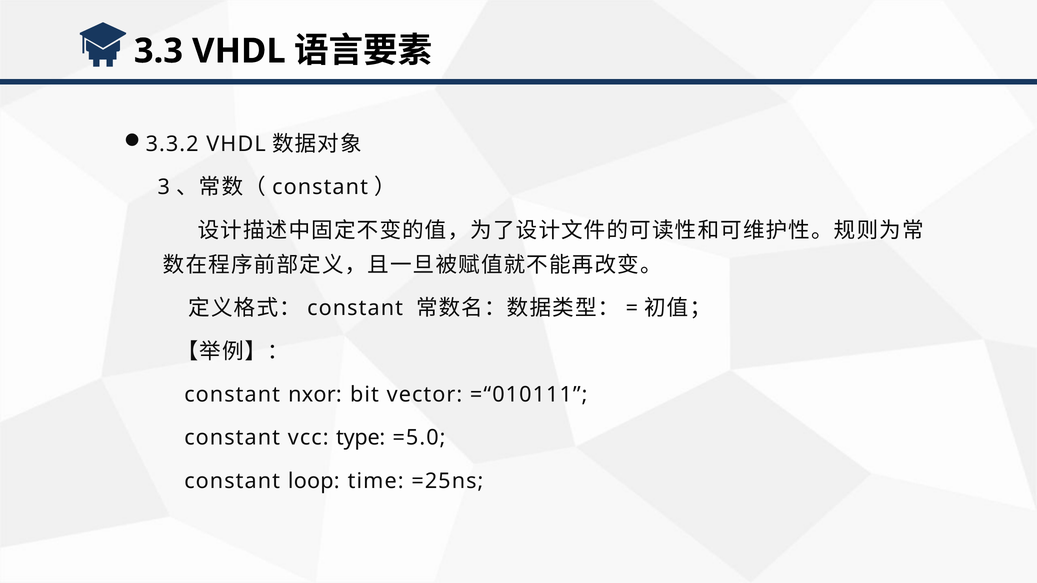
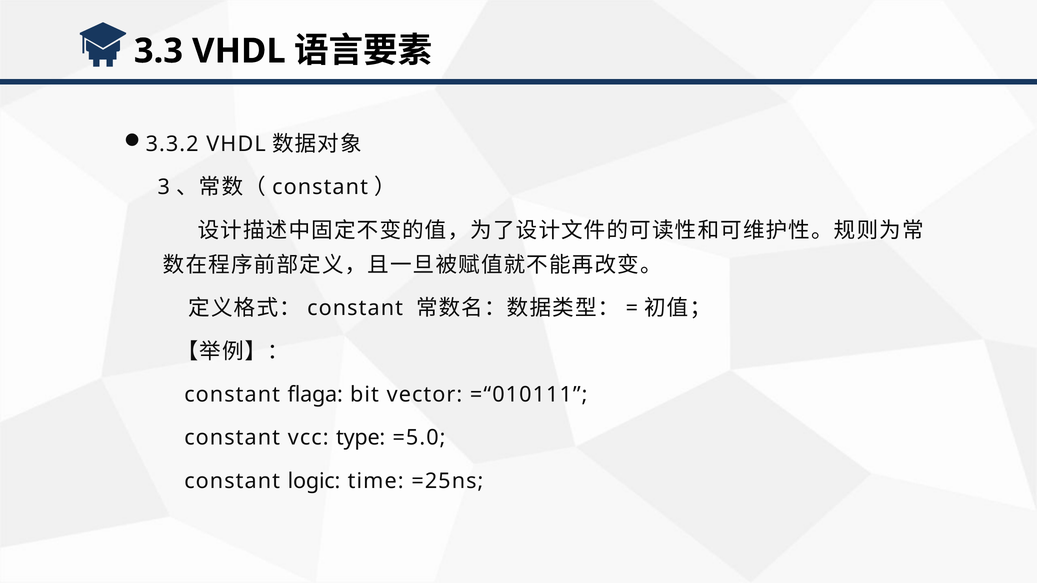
nxor: nxor -> flaga
loop: loop -> logic
